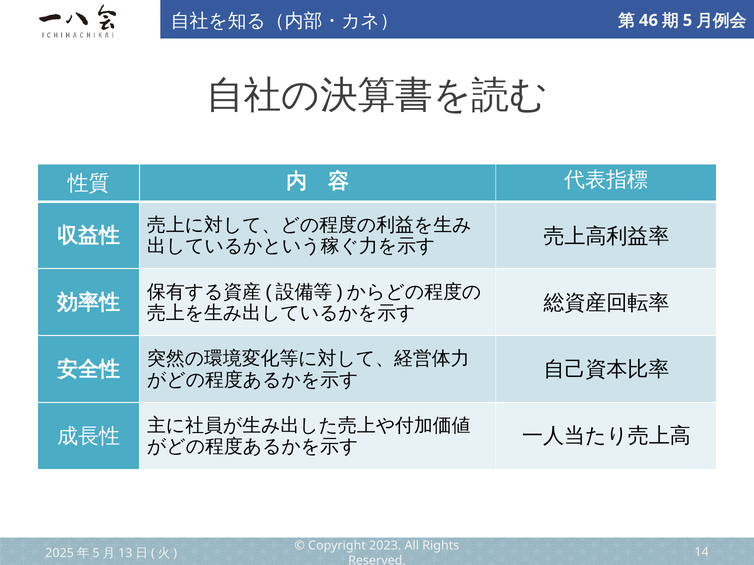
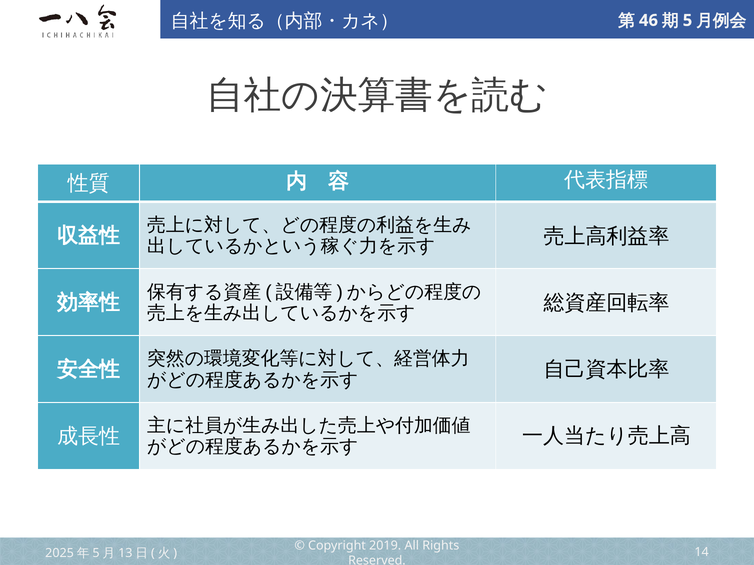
2023: 2023 -> 2019
